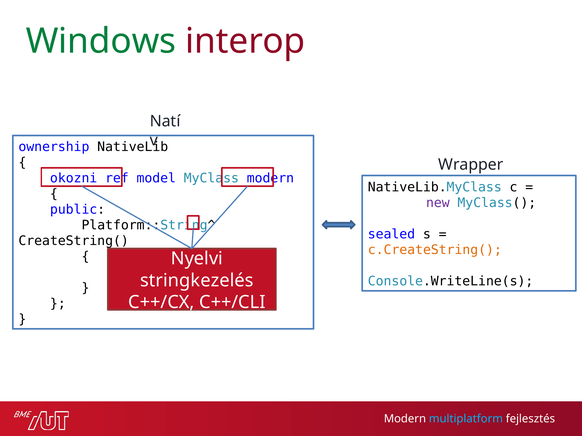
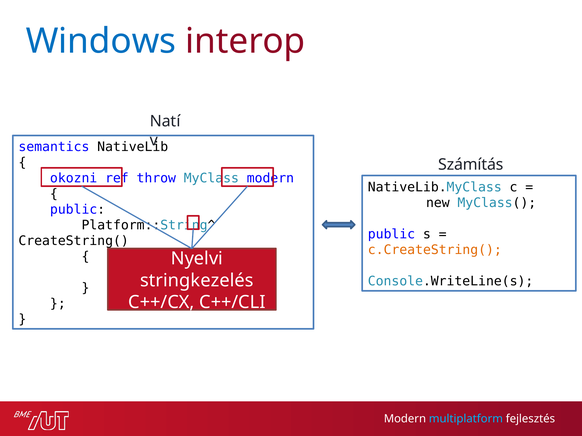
Windows colour: green -> blue
ownership: ownership -> semantics
Wrapper: Wrapper -> Számítás
model: model -> throw
new colour: purple -> black
sealed at (391, 234): sealed -> public
